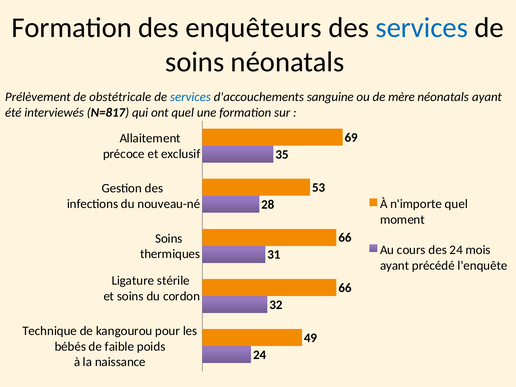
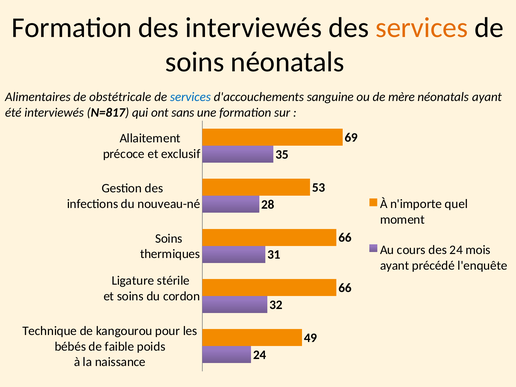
des enquêteurs: enquêteurs -> interviewés
services at (422, 28) colour: blue -> orange
Prélèvement: Prélèvement -> Alimentaires
ont quel: quel -> sans
